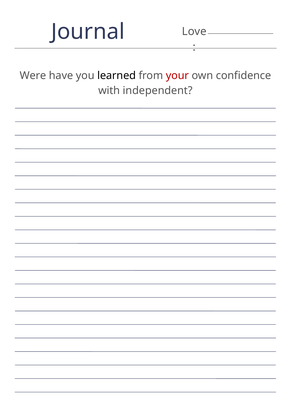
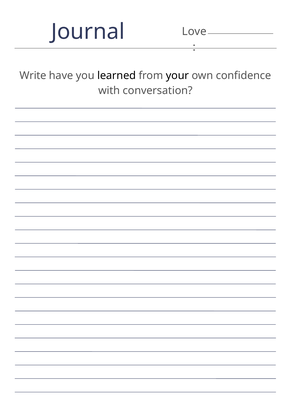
Were: Were -> Write
your colour: red -> black
independent: independent -> conversation
